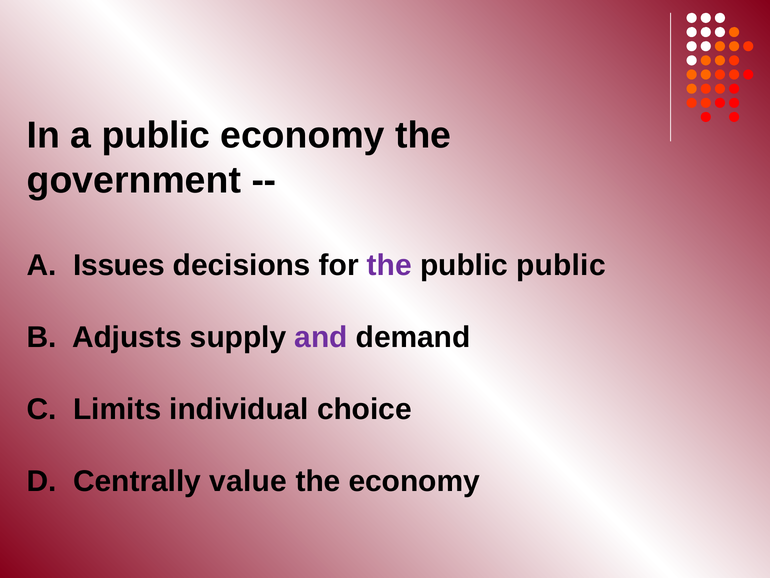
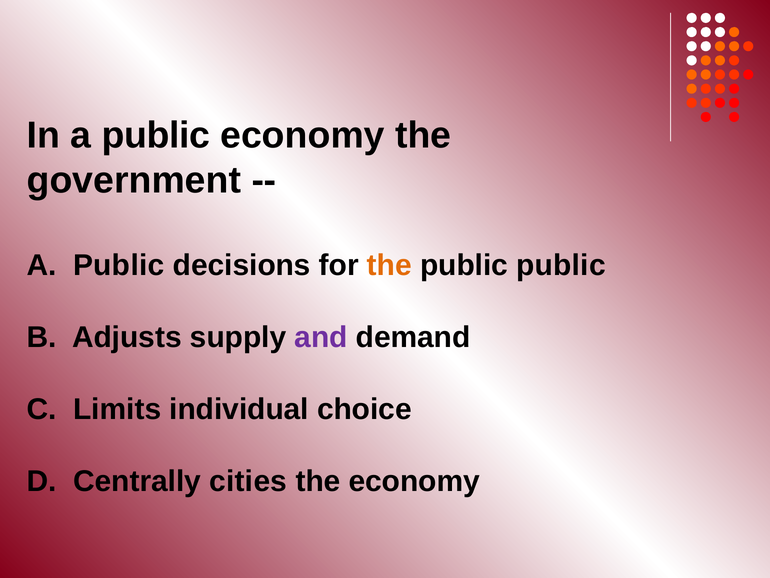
Issues at (119, 265): Issues -> Public
the at (389, 265) colour: purple -> orange
value: value -> cities
